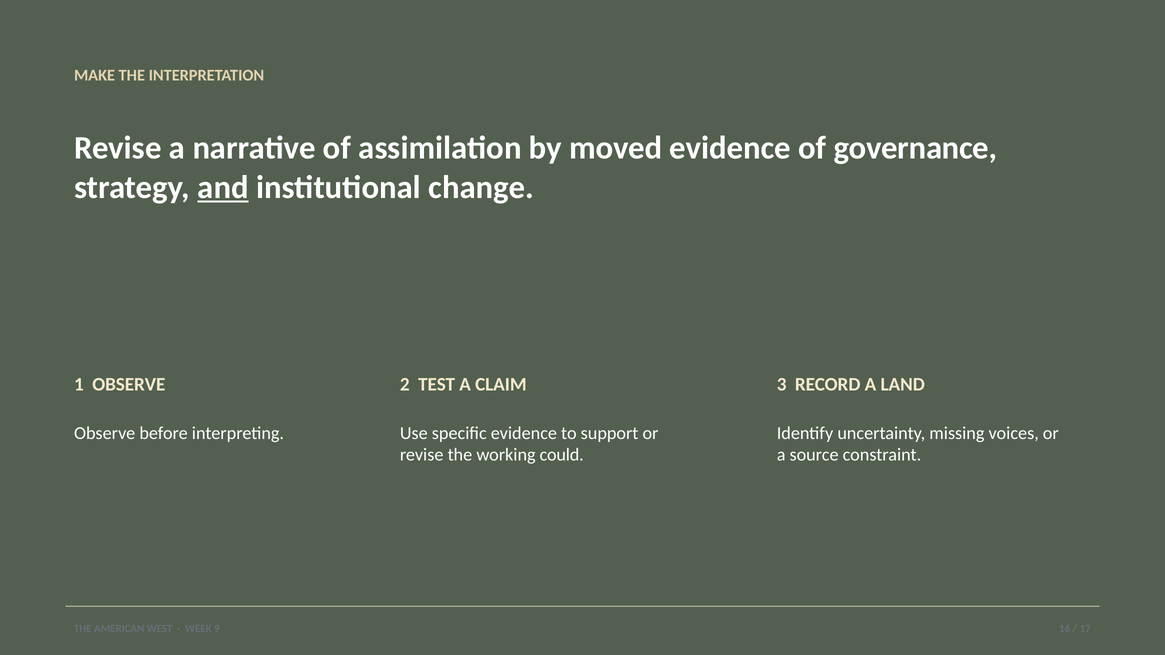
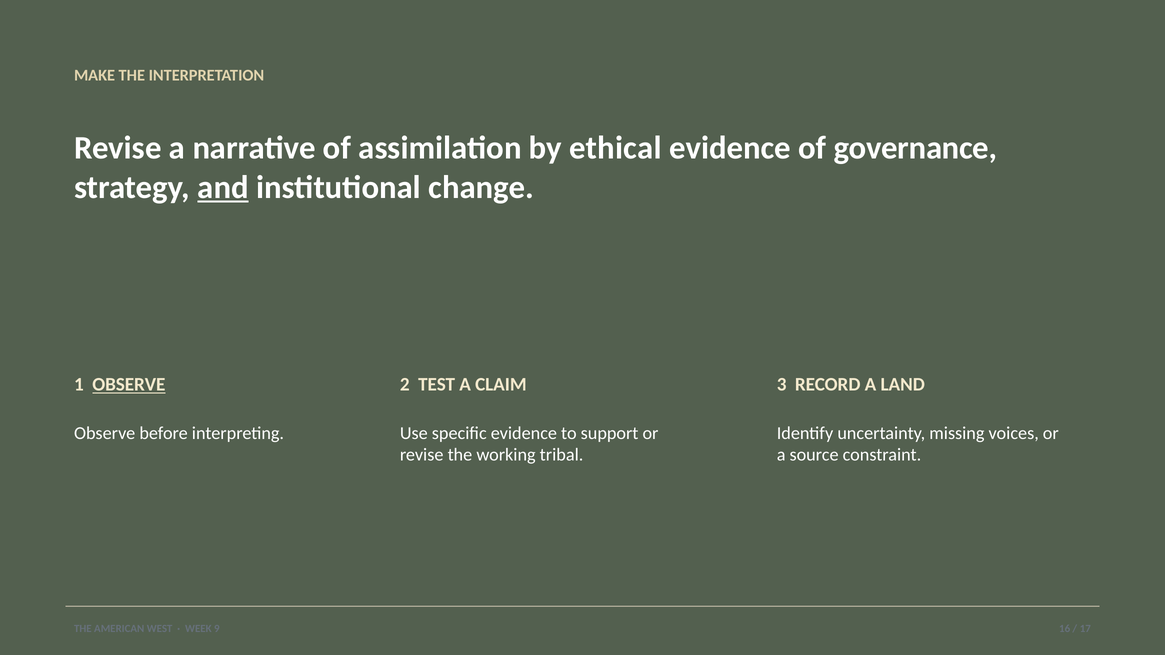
moved: moved -> ethical
OBSERVE at (129, 385) underline: none -> present
could: could -> tribal
